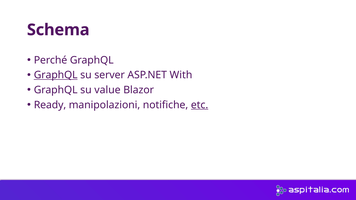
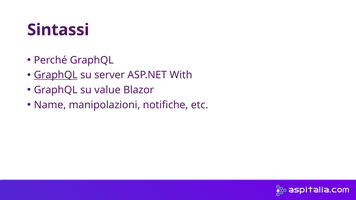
Schema: Schema -> Sintassi
Ready: Ready -> Name
etc underline: present -> none
